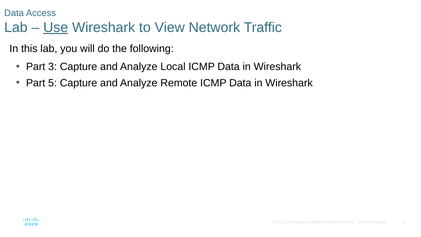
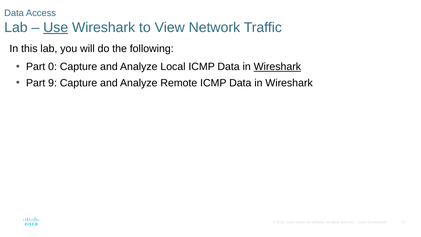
3: 3 -> 0
Wireshark at (277, 67) underline: none -> present
5: 5 -> 9
